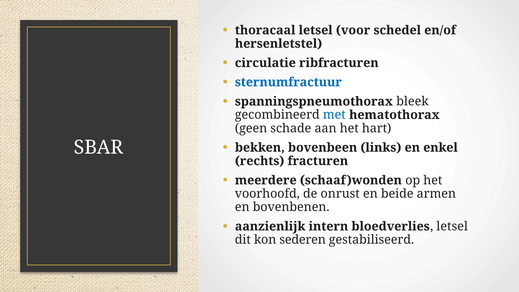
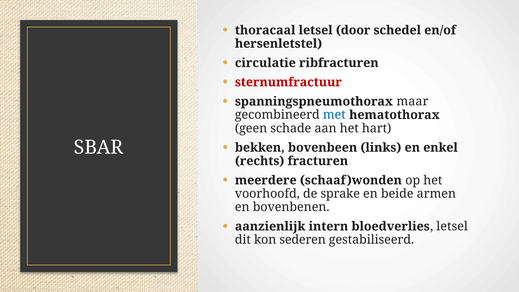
voor: voor -> door
sternumfractuur colour: blue -> red
bleek: bleek -> maar
onrust: onrust -> sprake
